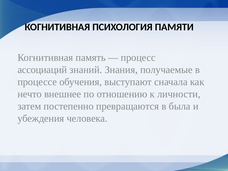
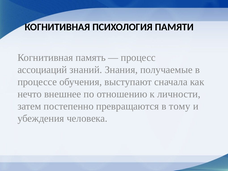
была: была -> тому
